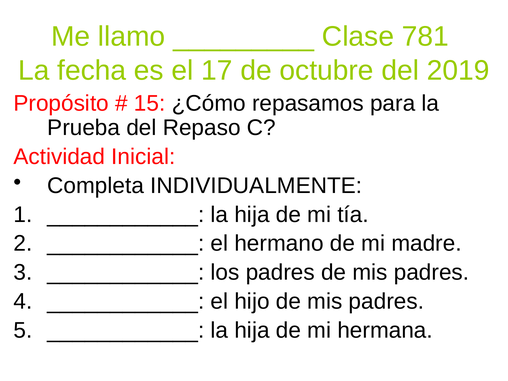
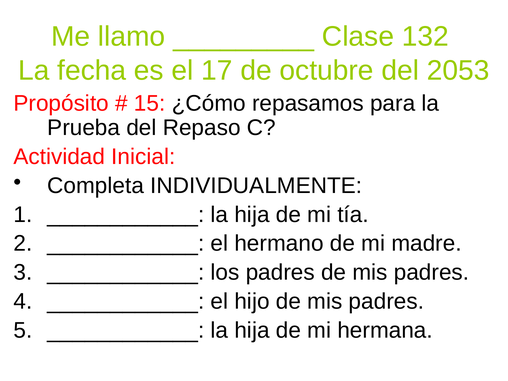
781: 781 -> 132
2019: 2019 -> 2053
